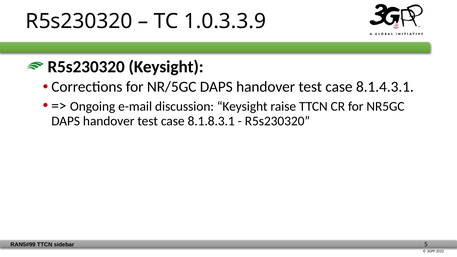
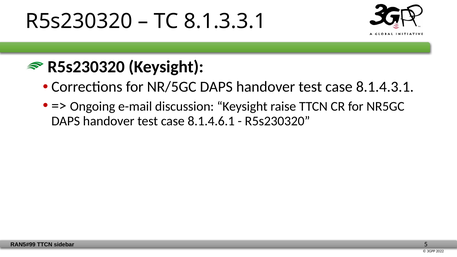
1.0.3.3.9: 1.0.3.3.9 -> 8.1.3.3.1
8.1.8.3.1: 8.1.8.3.1 -> 8.1.4.6.1
